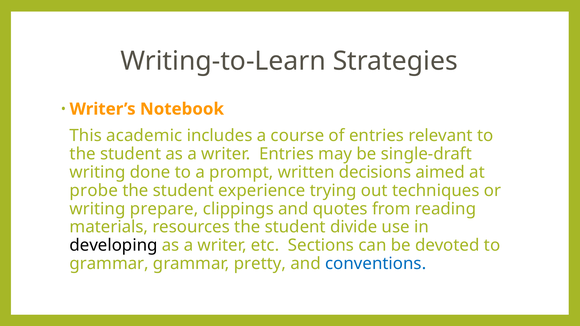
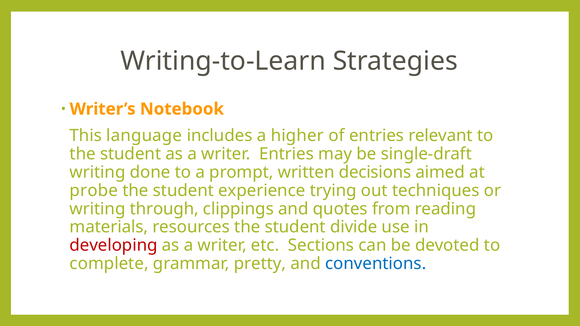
academic: academic -> language
course: course -> higher
prepare: prepare -> through
developing colour: black -> red
grammar at (109, 264): grammar -> complete
